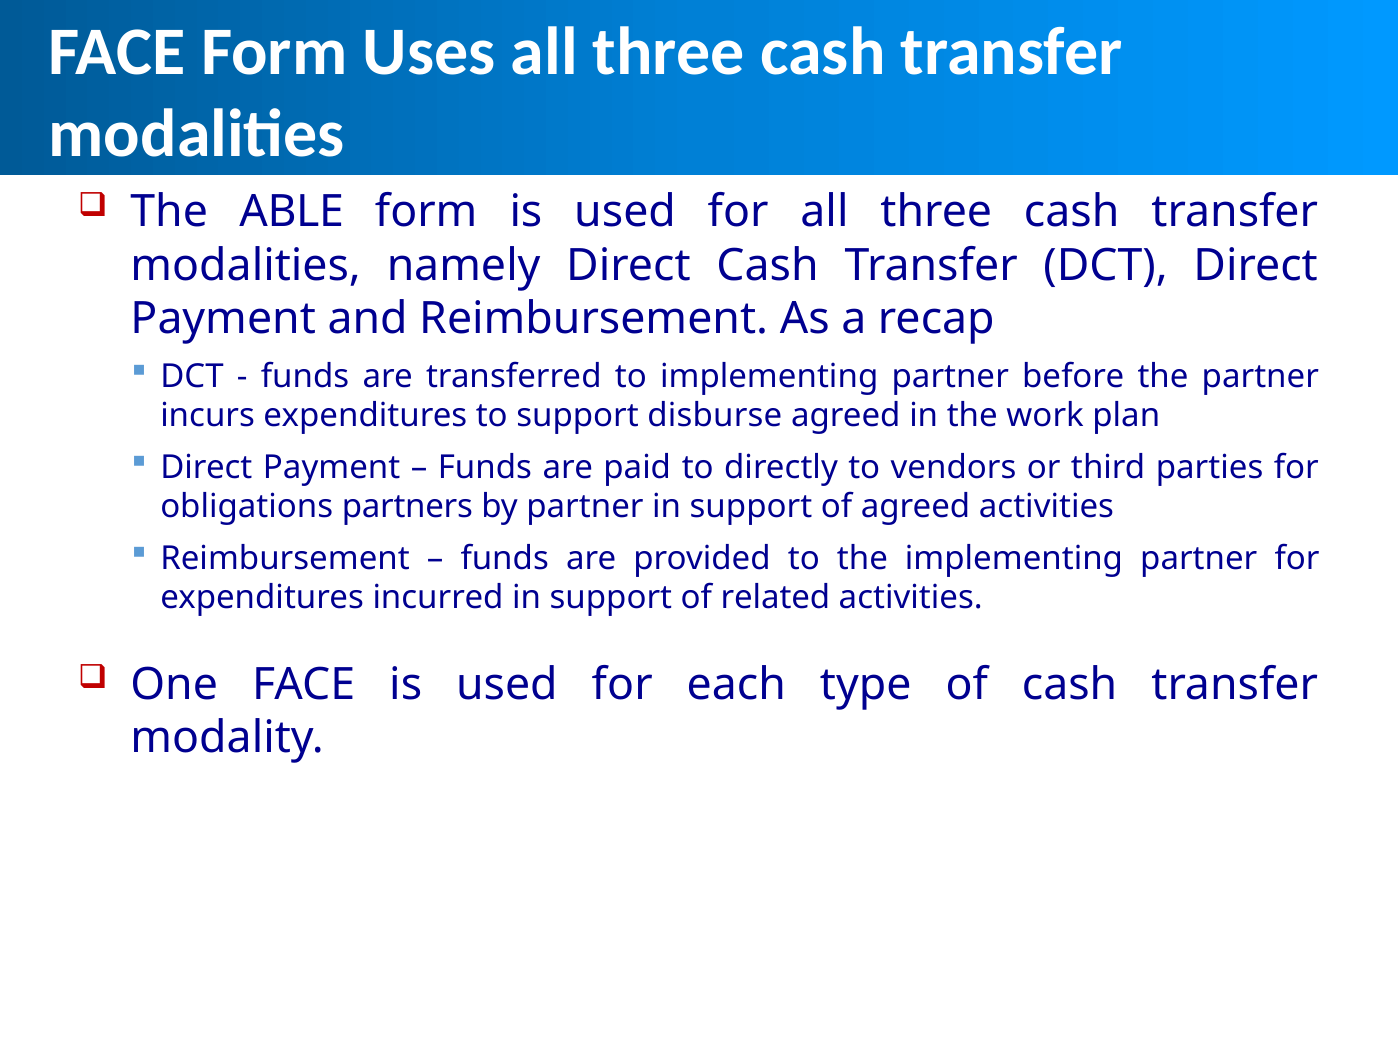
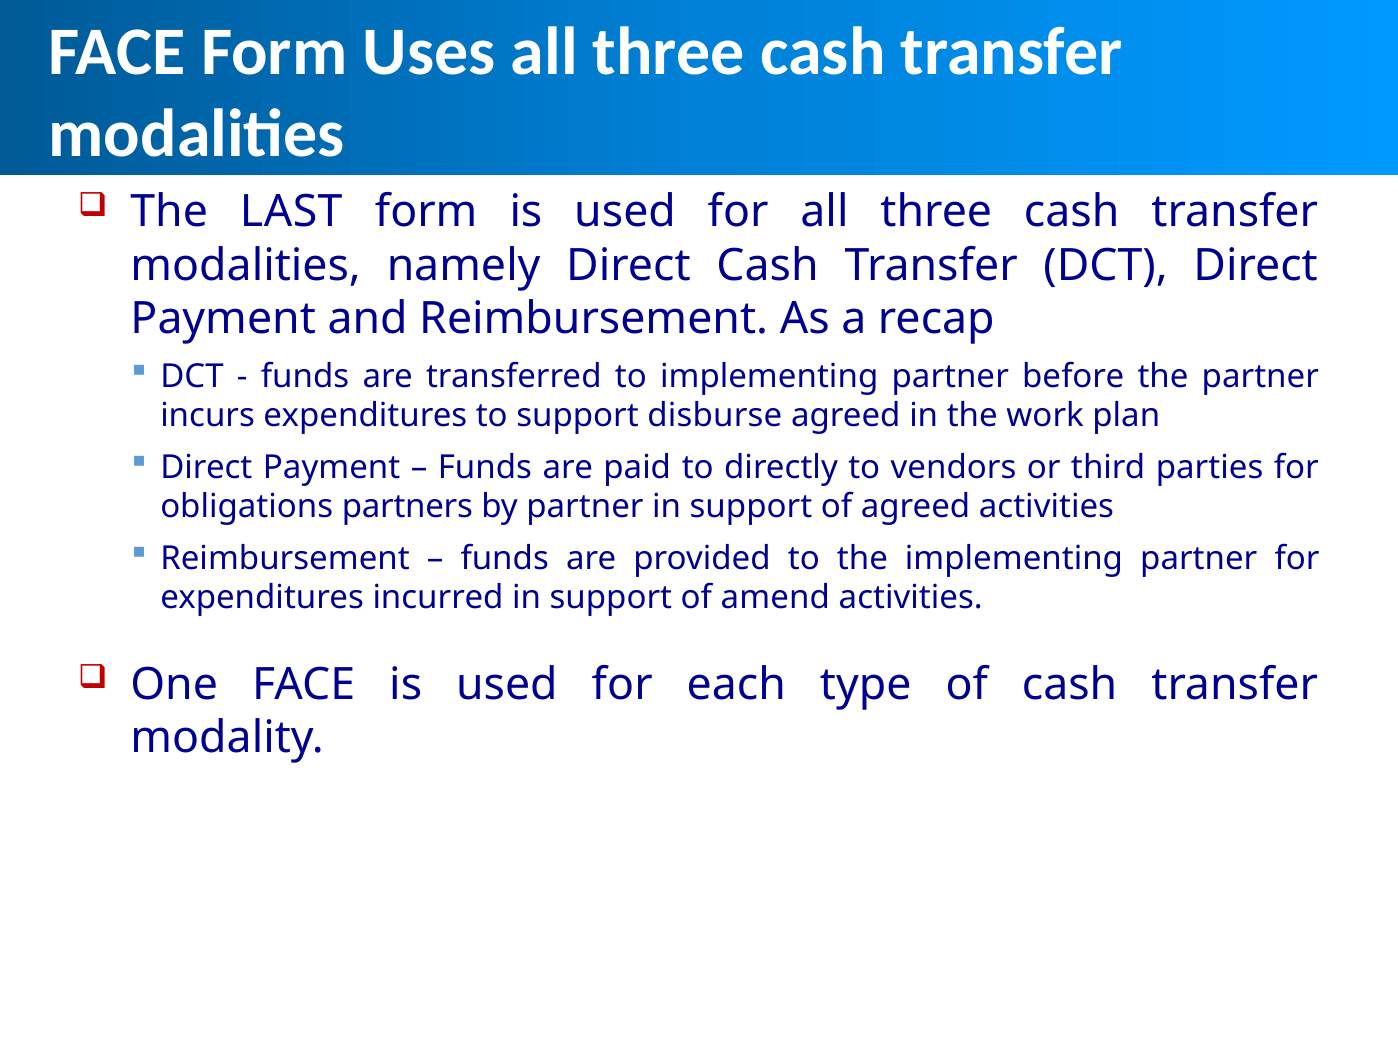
ABLE: ABLE -> LAST
related: related -> amend
